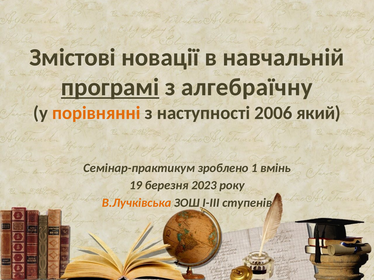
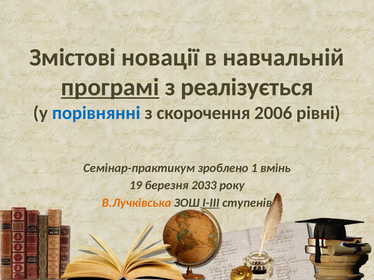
алгебраїчну: алгебраїчну -> реалізується
порівнянні colour: orange -> blue
наступності: наступності -> скорочення
який: який -> рівні
2023: 2023 -> 2033
І-ІІІ underline: none -> present
